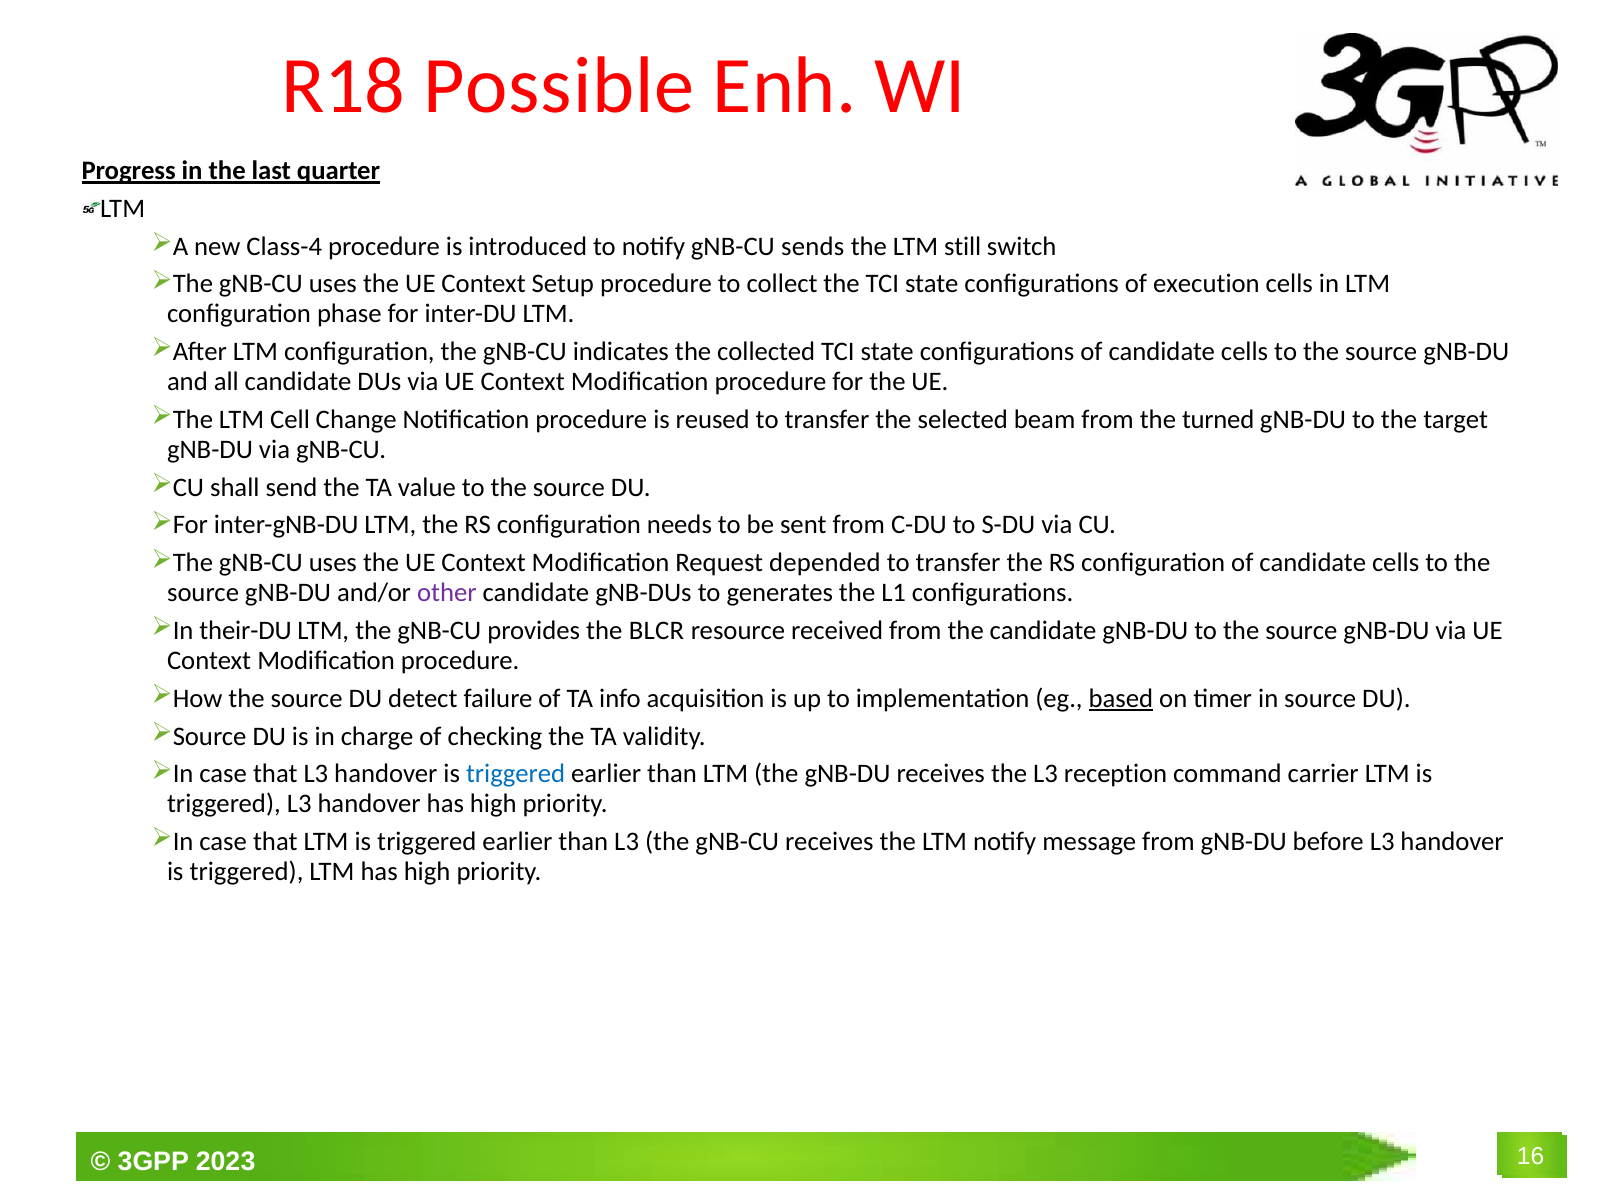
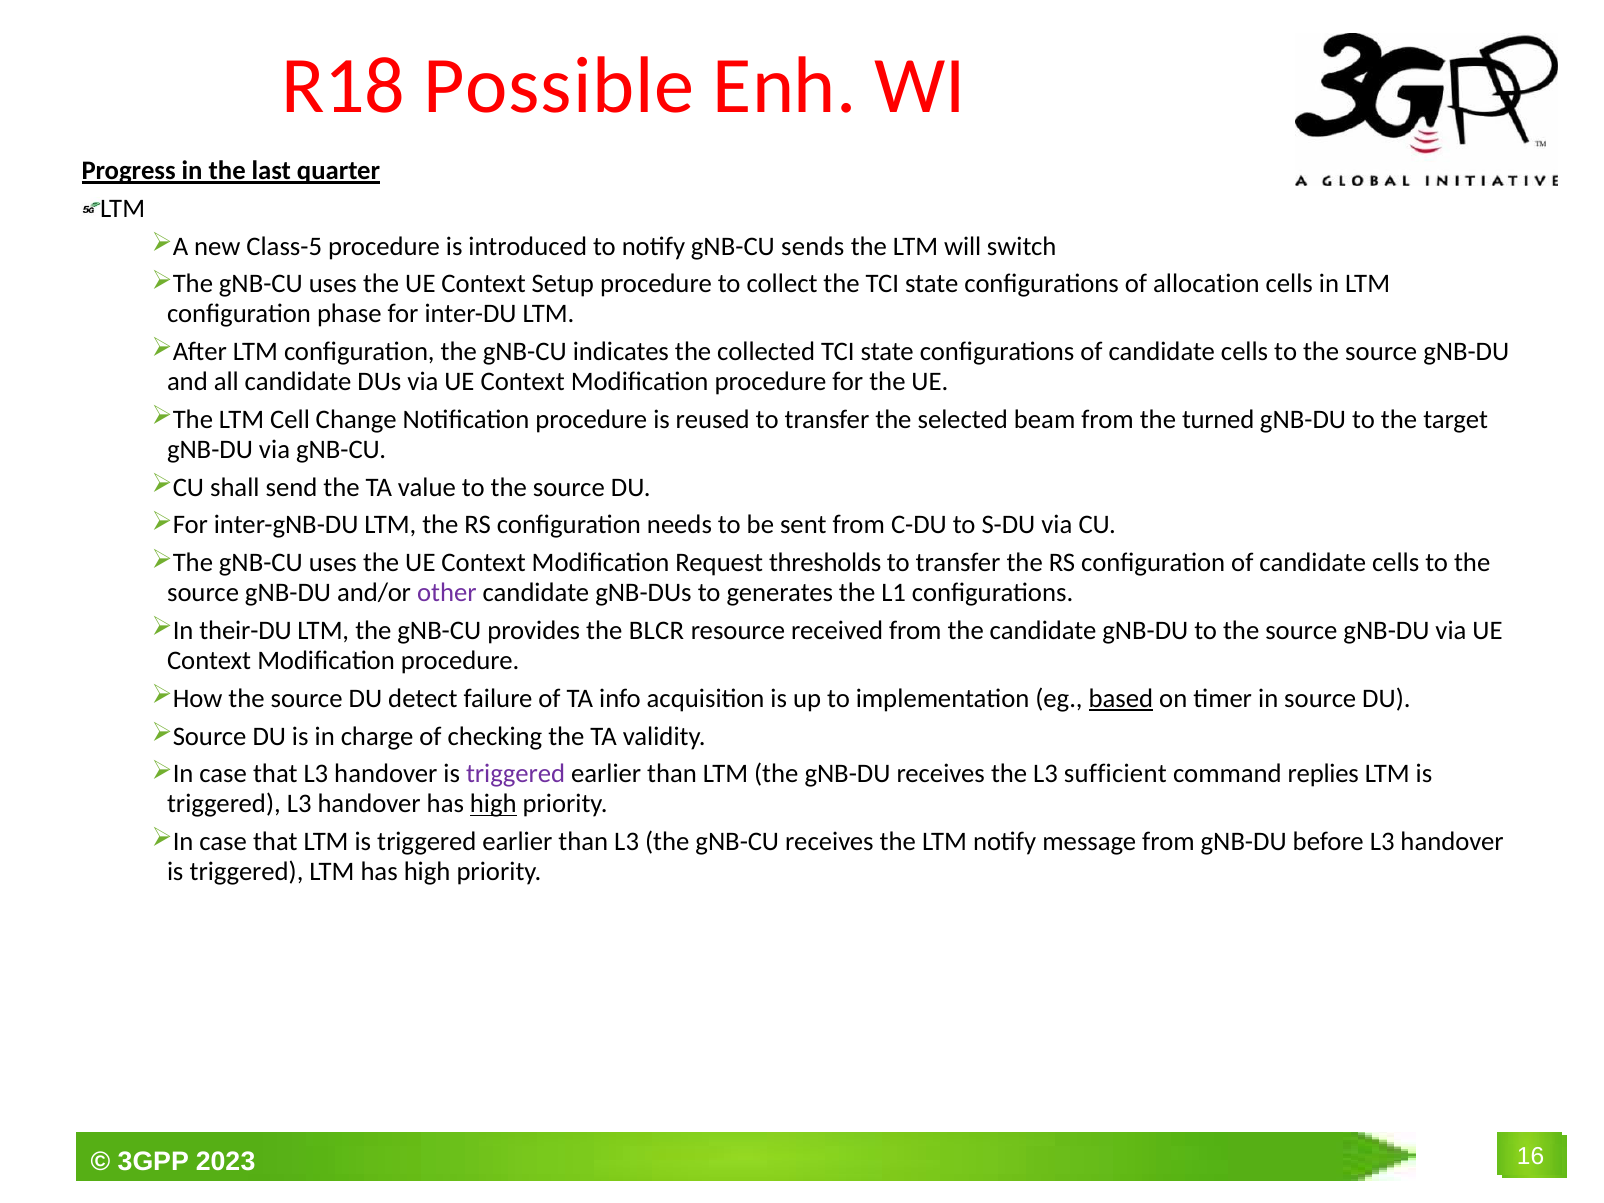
Class-4: Class-4 -> Class-5
still: still -> will
execution: execution -> allocation
depended: depended -> thresholds
triggered at (516, 774) colour: blue -> purple
reception: reception -> sufficient
carrier: carrier -> replies
high at (493, 804) underline: none -> present
